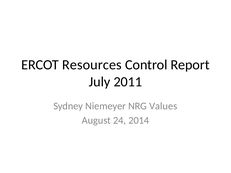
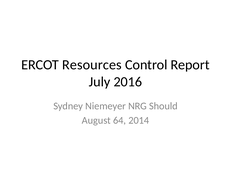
2011: 2011 -> 2016
Values: Values -> Should
24: 24 -> 64
